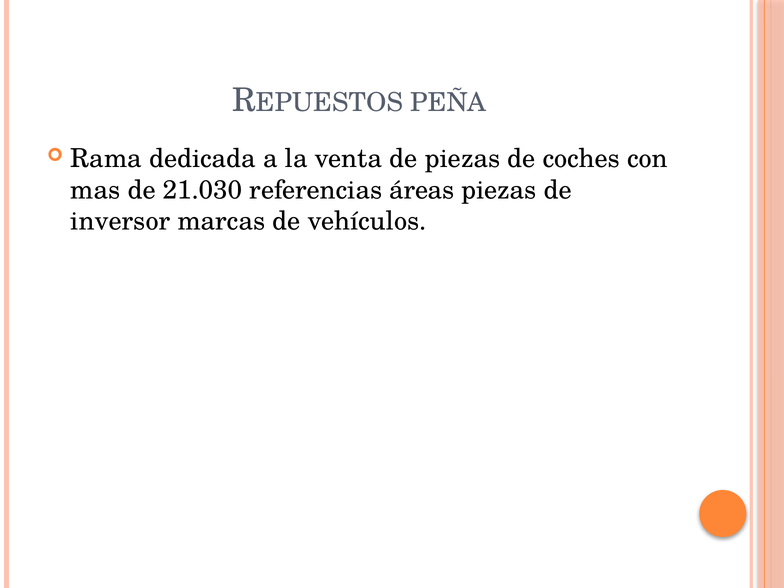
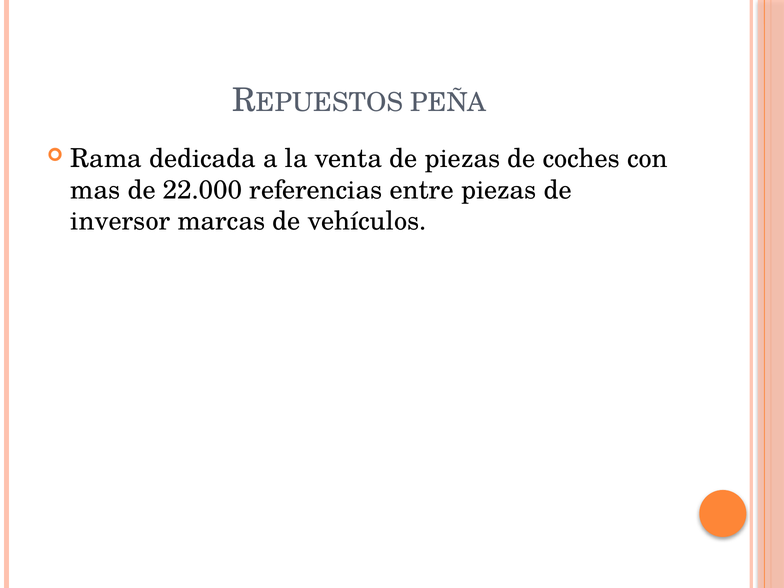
21.030: 21.030 -> 22.000
áreas: áreas -> entre
